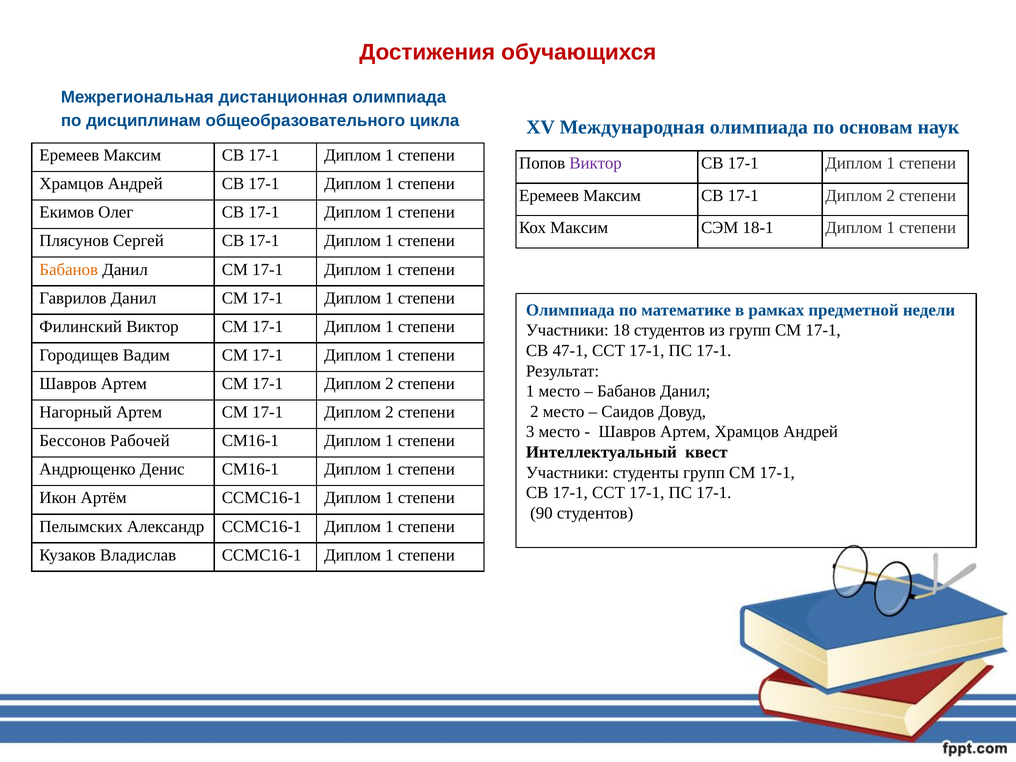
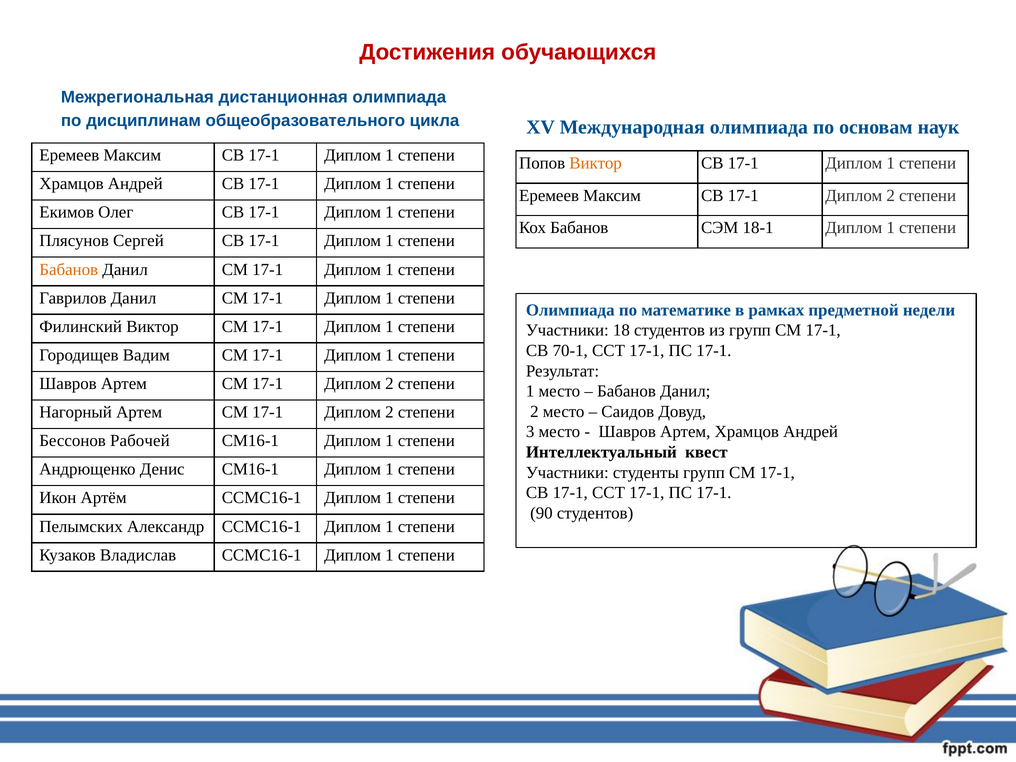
Виктор at (596, 163) colour: purple -> orange
Кох Максим: Максим -> Бабанов
47-1: 47-1 -> 70-1
